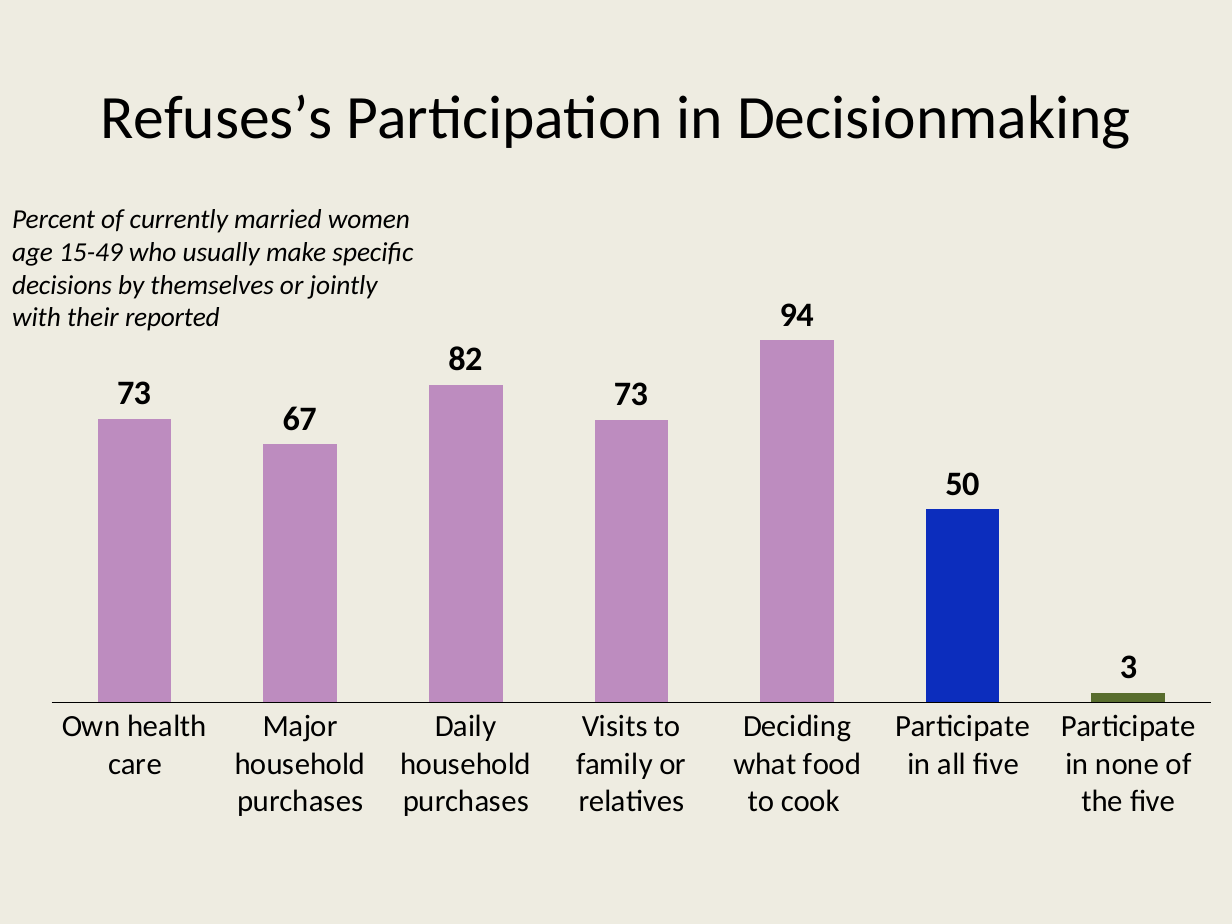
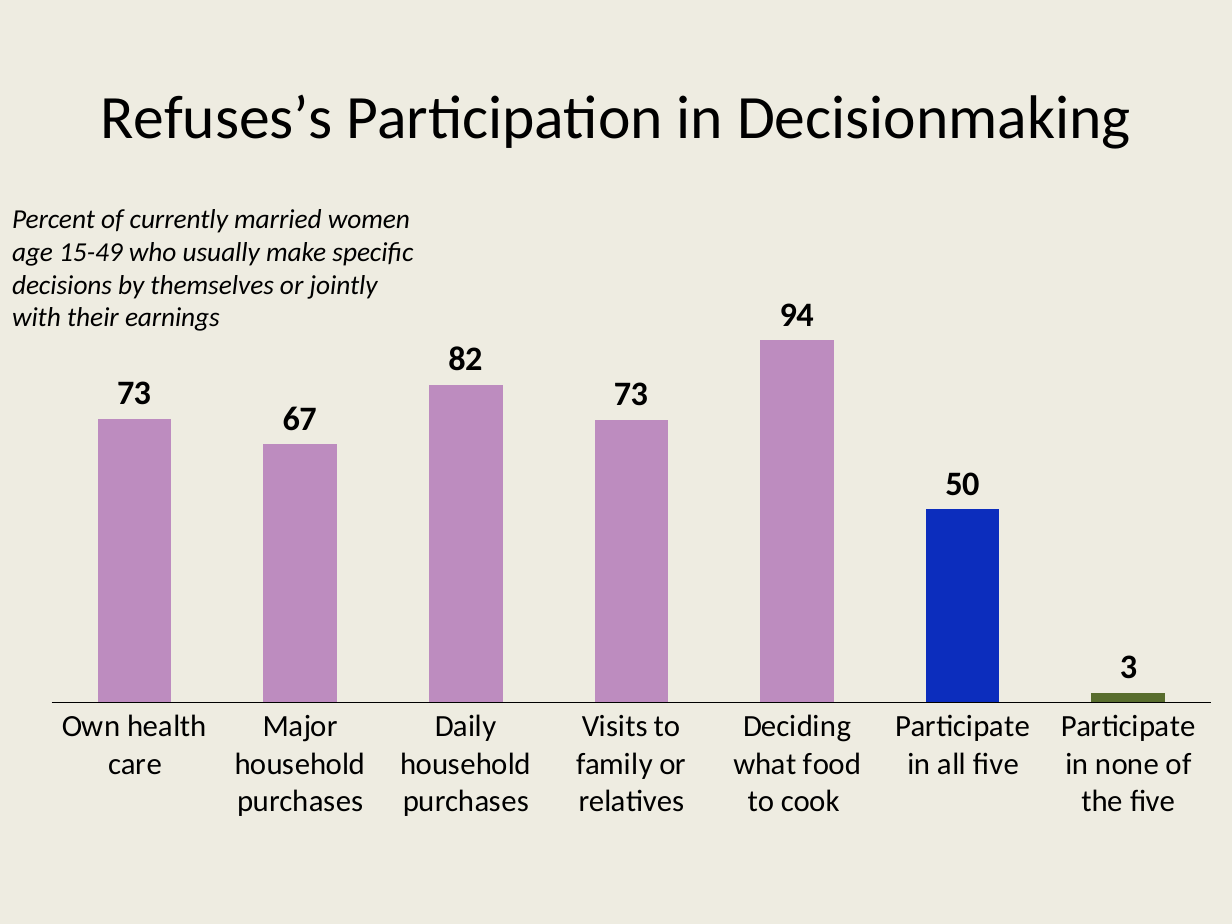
reported: reported -> earnings
